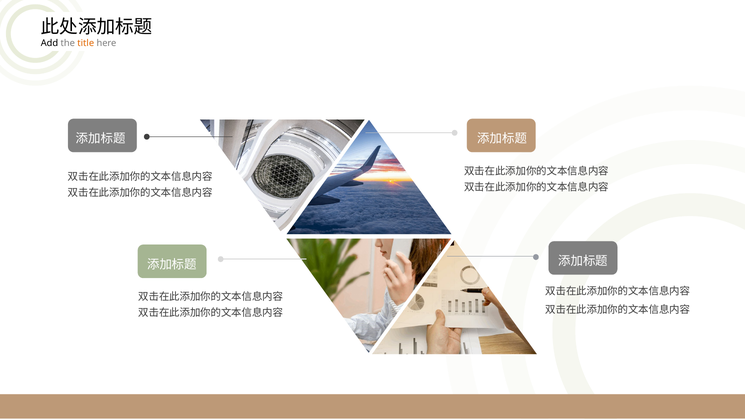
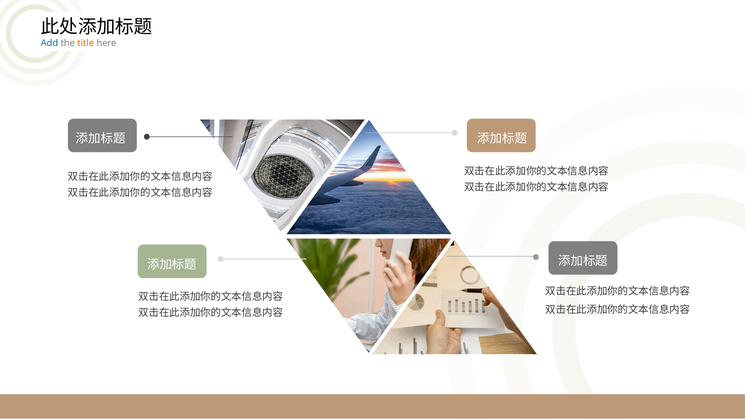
Add colour: black -> blue
